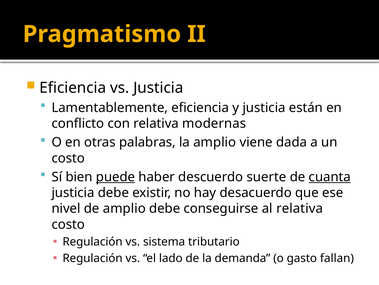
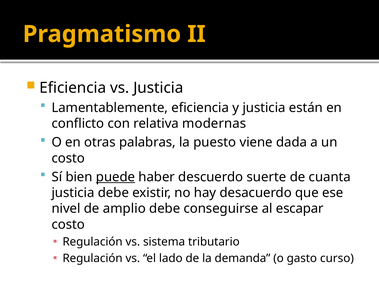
la amplio: amplio -> puesto
cuanta underline: present -> none
al relativa: relativa -> escapar
fallan: fallan -> curso
